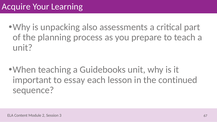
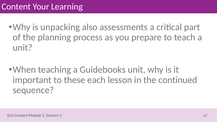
Acquire at (16, 7): Acquire -> Content
essay: essay -> these
